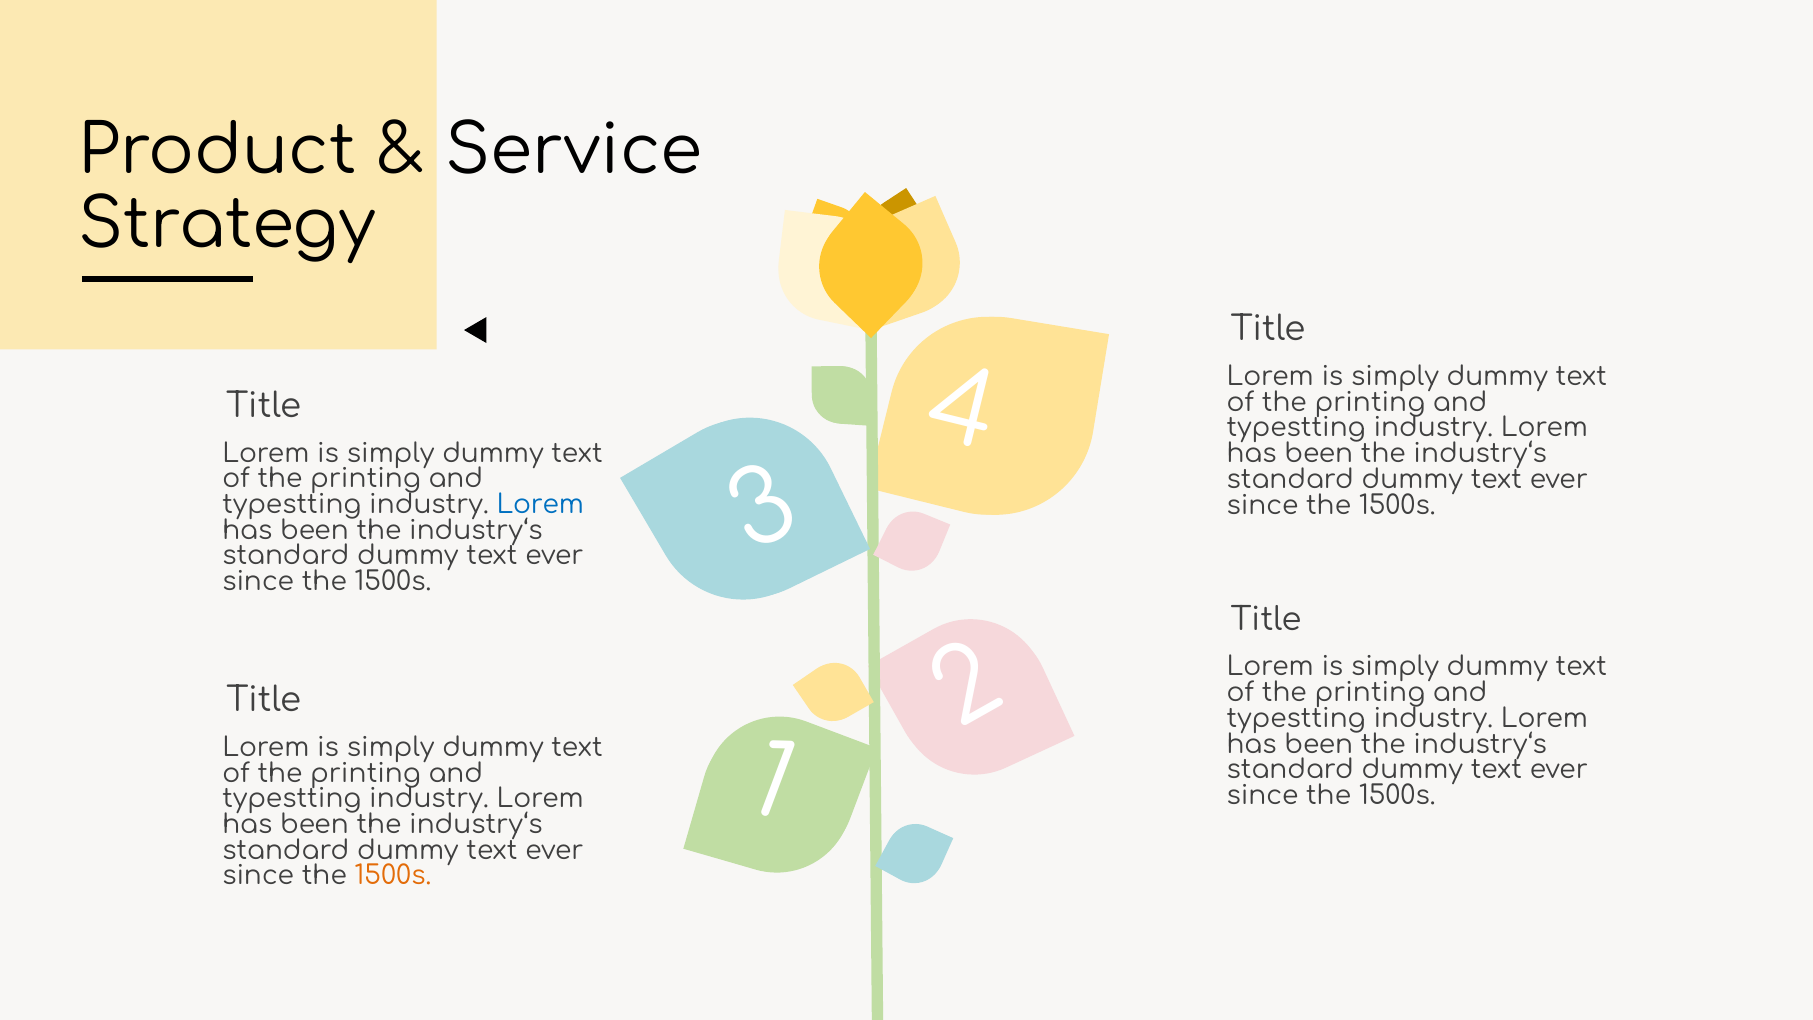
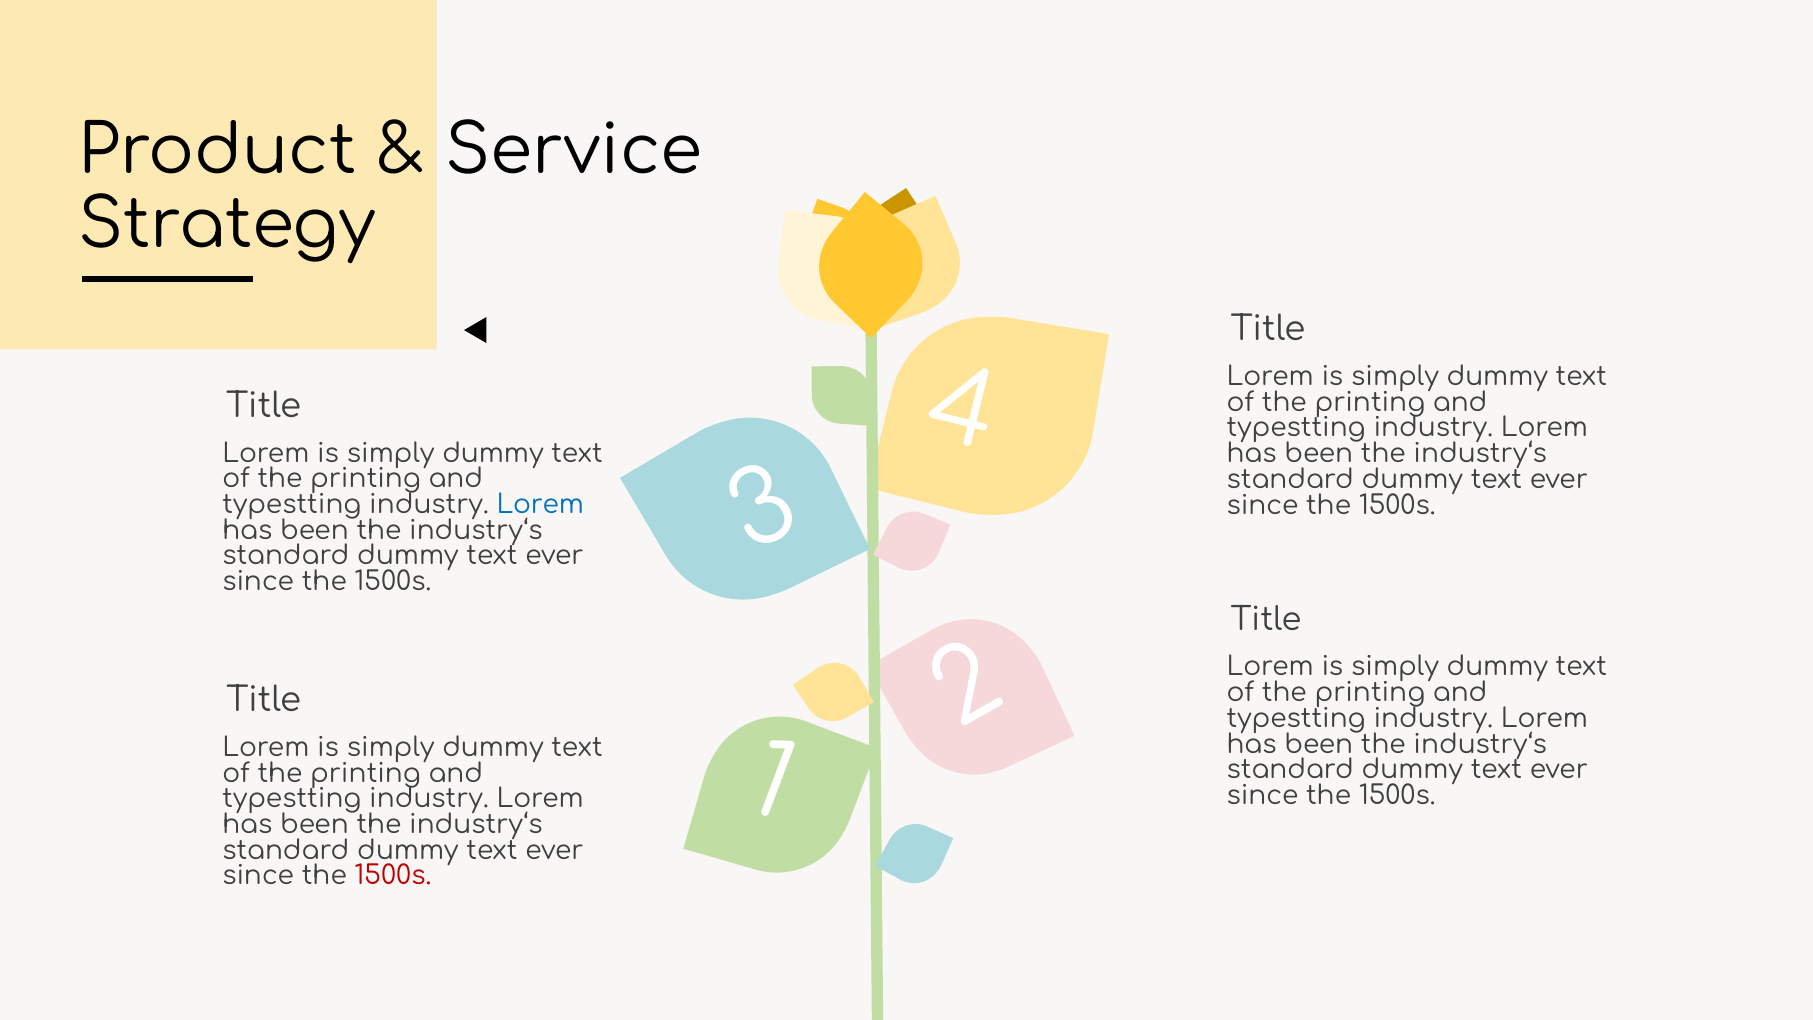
1500s at (393, 876) colour: orange -> red
